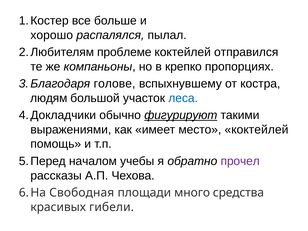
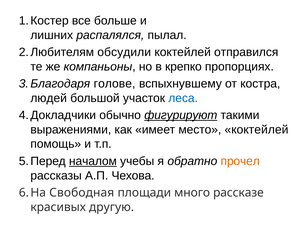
хорошо: хорошо -> лишних
проблеме: проблеме -> обсудили
людям: людям -> людей
началом underline: none -> present
прочел colour: purple -> orange
средства: средства -> рассказе
гибели: гибели -> другую
